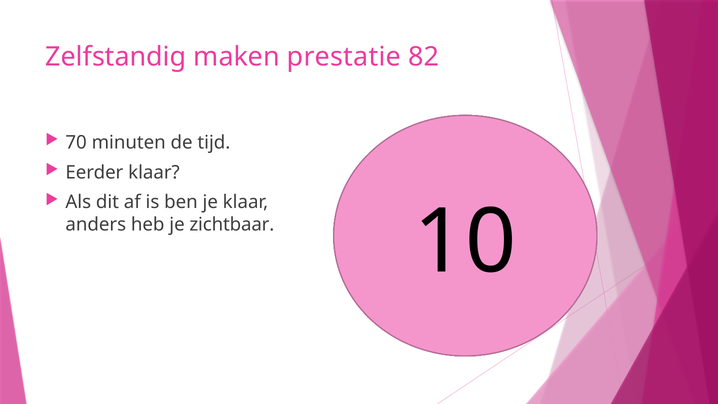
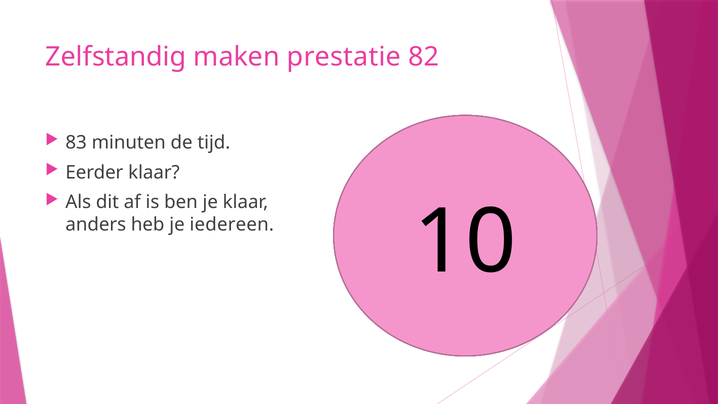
70: 70 -> 83
zichtbaar: zichtbaar -> iedereen
